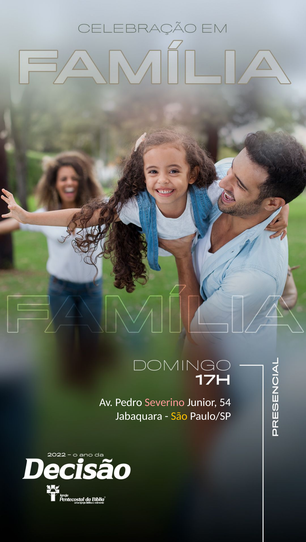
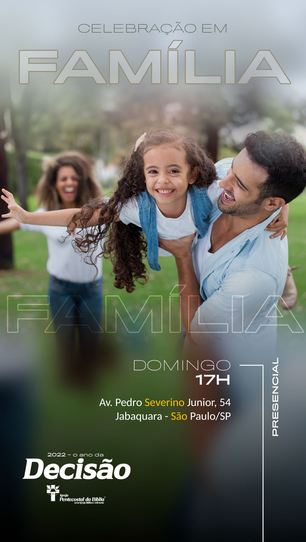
Severino colour: pink -> yellow
